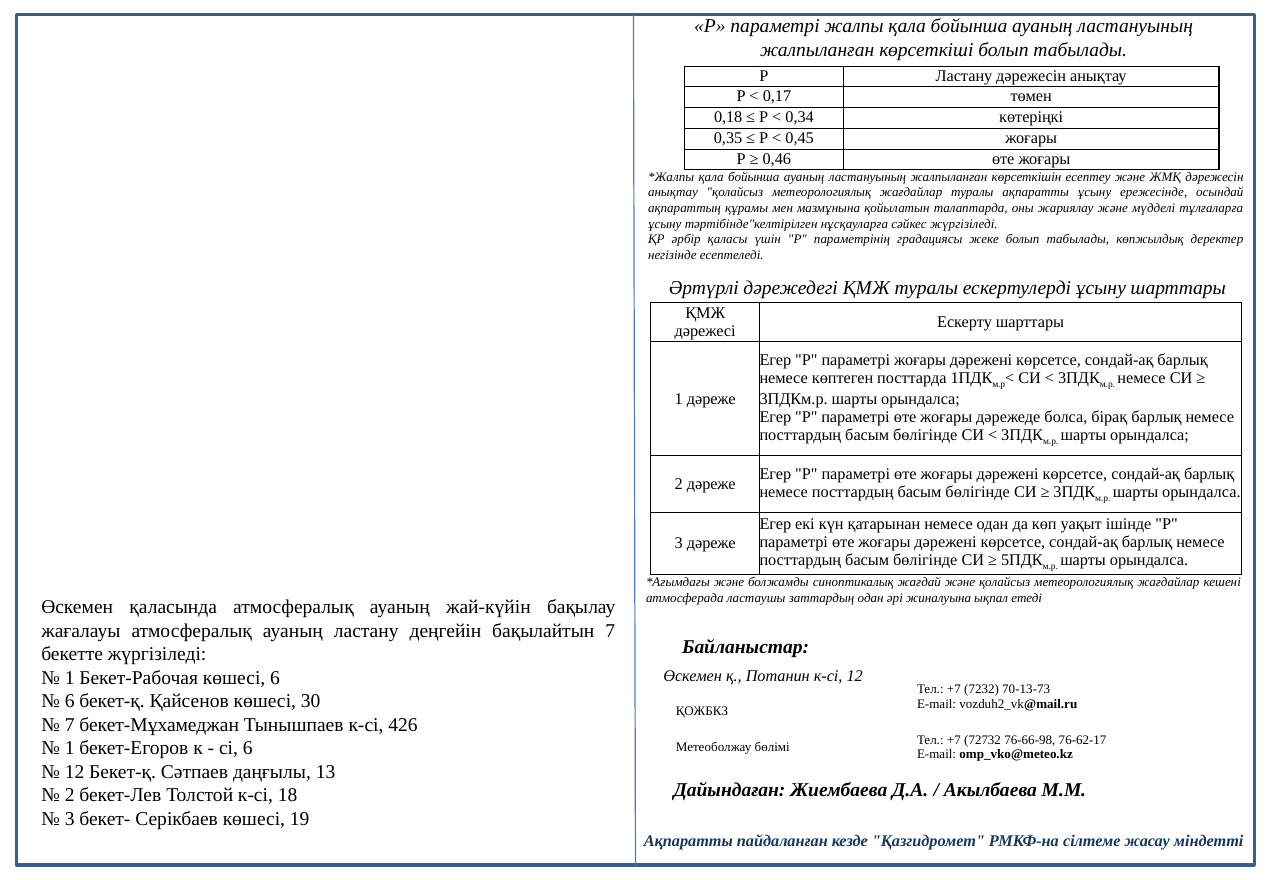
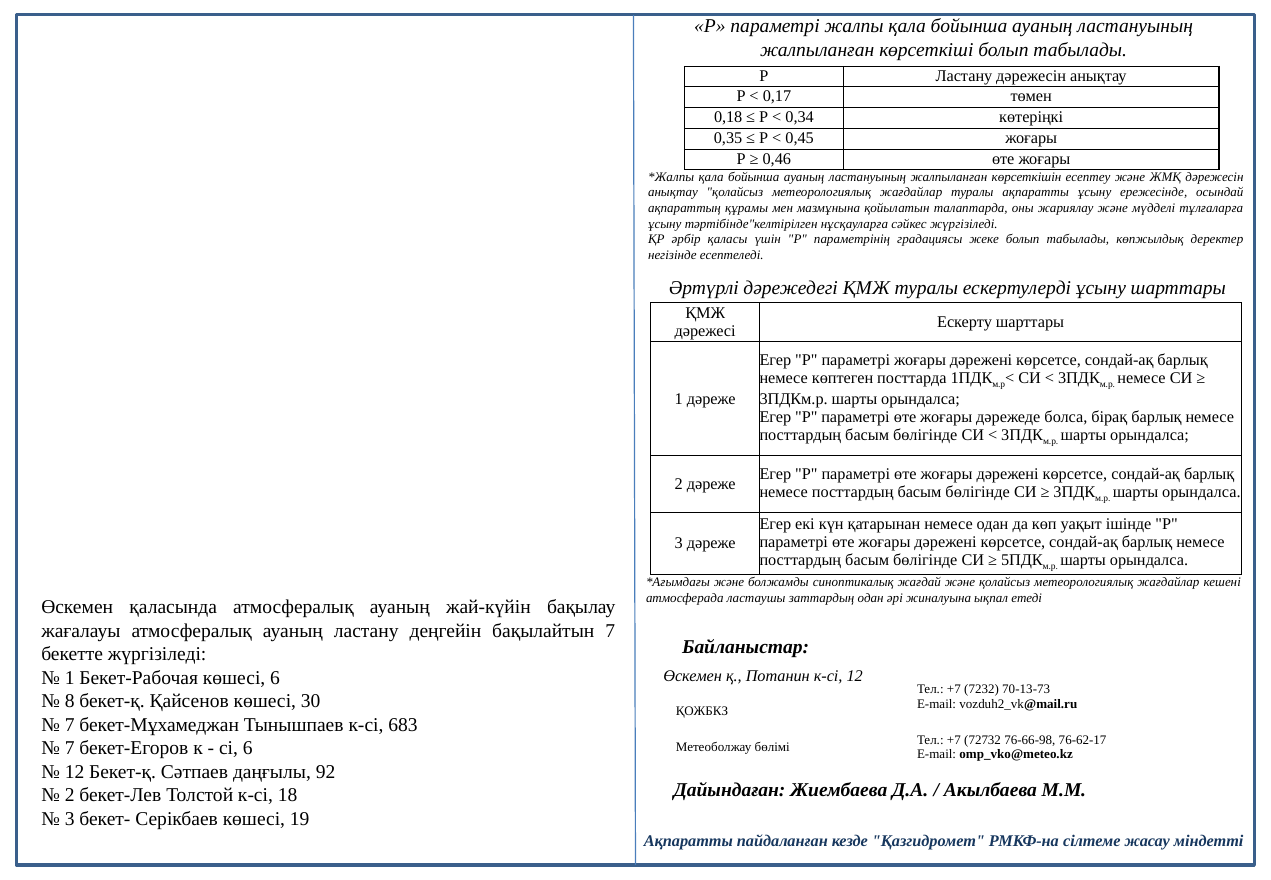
6 at (70, 701): 6 -> 8
426: 426 -> 683
1 at (70, 748): 1 -> 7
13: 13 -> 92
